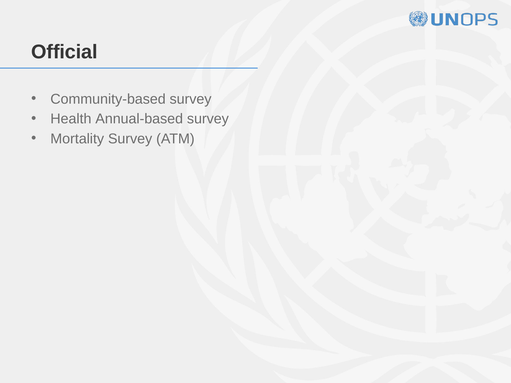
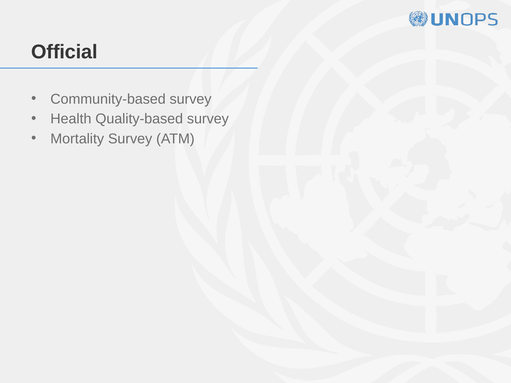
Annual-based: Annual-based -> Quality-based
